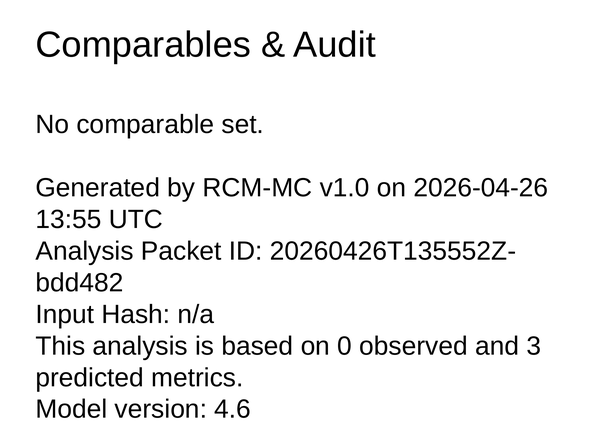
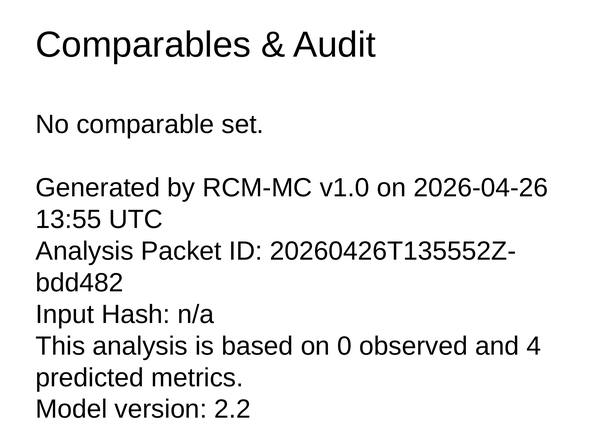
3: 3 -> 4
4.6: 4.6 -> 2.2
